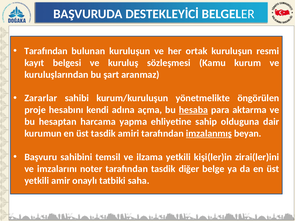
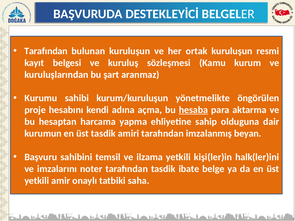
Zararlar: Zararlar -> Kurumu
imzalanmış underline: present -> none
zirai(ler)ini: zirai(ler)ini -> halk(ler)ini
diğer: diğer -> ibate
